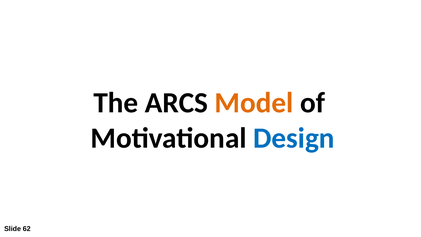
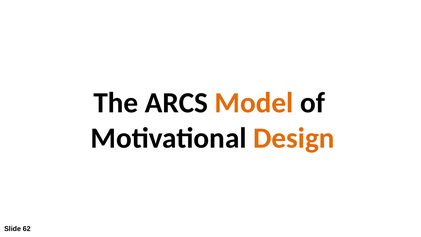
Design colour: blue -> orange
